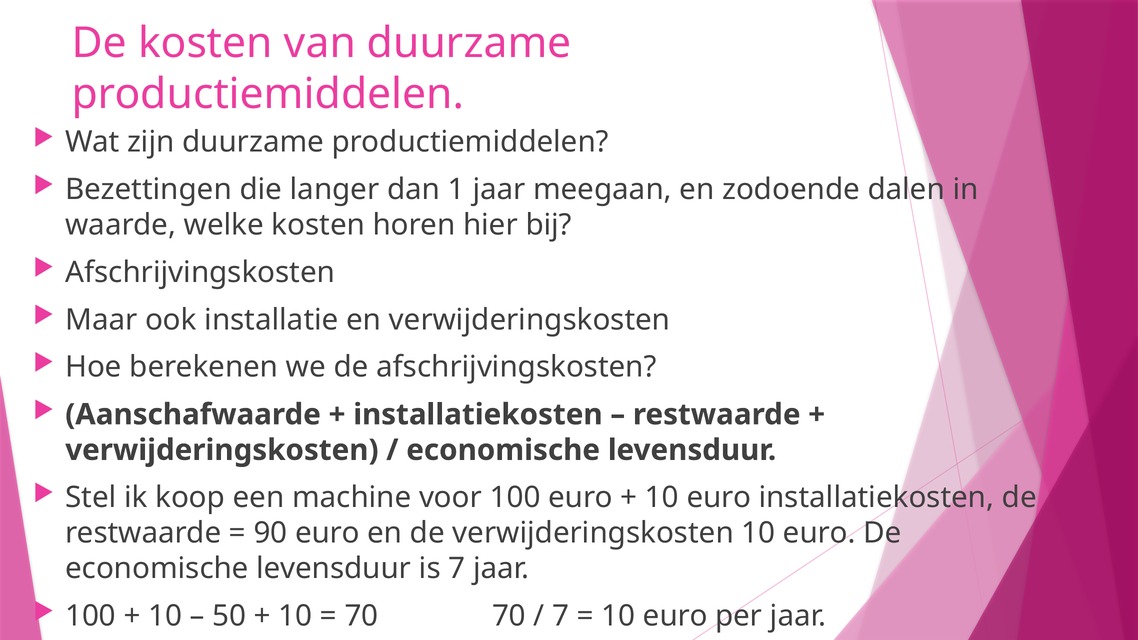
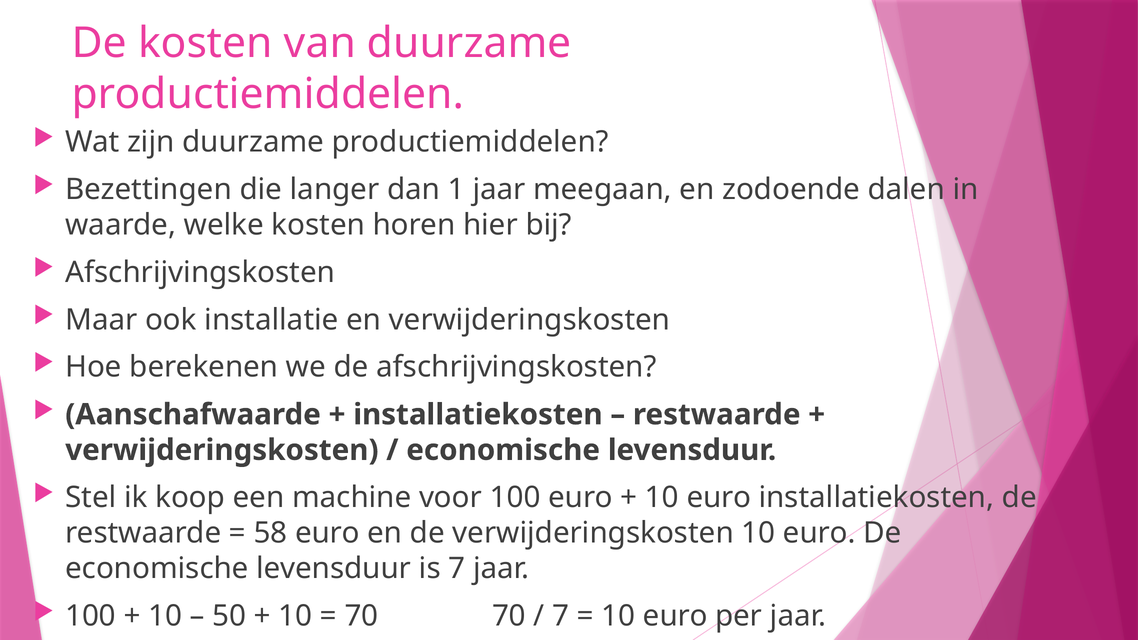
90: 90 -> 58
